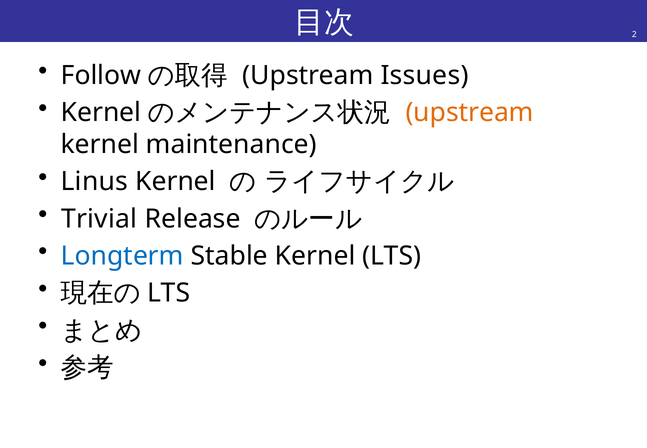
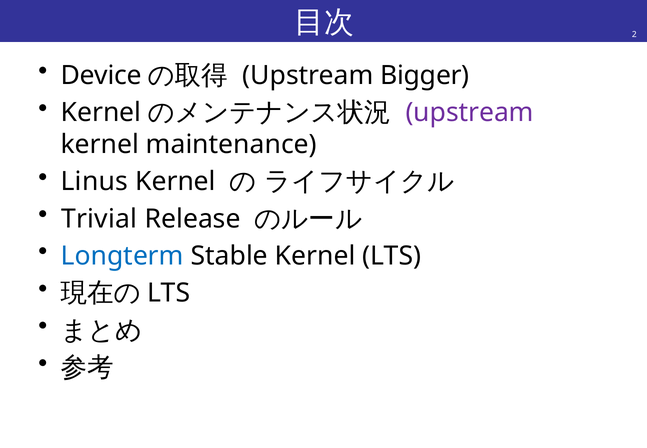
Follow: Follow -> Device
Issues: Issues -> Bigger
upstream at (470, 113) colour: orange -> purple
